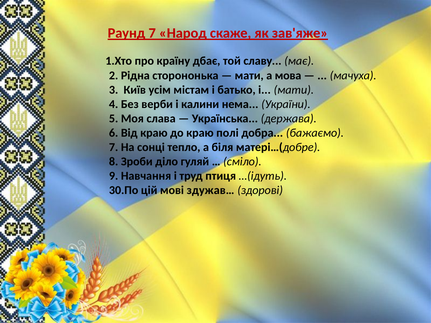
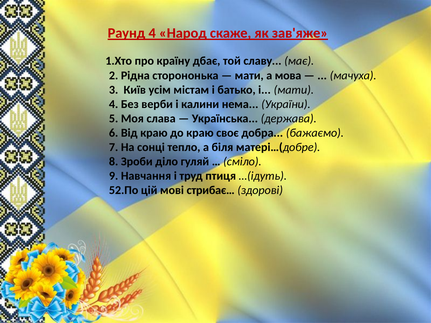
Раунд 7: 7 -> 4
полі: полі -> своє
30.По: 30.По -> 52.По
здужав…: здужав… -> стрибає…
